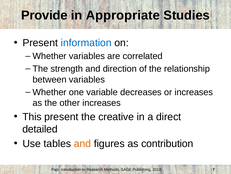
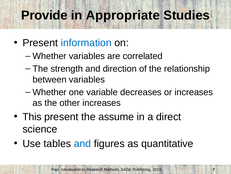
creative: creative -> assume
detailed: detailed -> science
and at (82, 143) colour: orange -> blue
contribution: contribution -> quantitative
